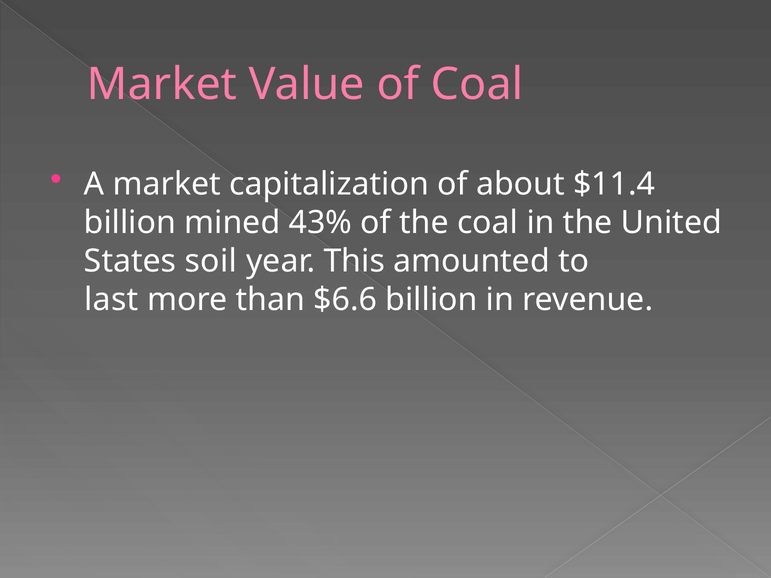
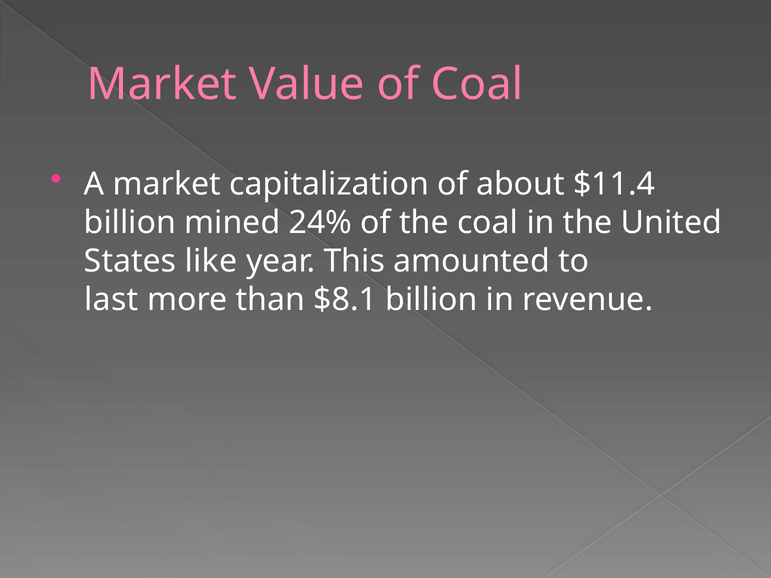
43%: 43% -> 24%
soil: soil -> like
$6.6: $6.6 -> $8.1
